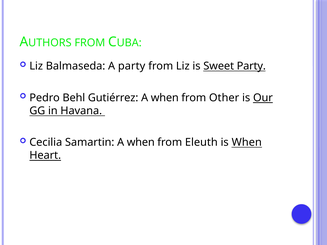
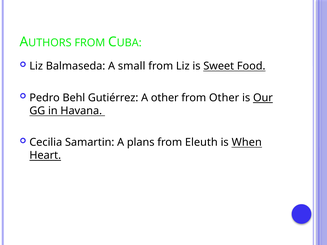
A party: party -> small
Sweet Party: Party -> Food
Gutiérrez A when: when -> other
Samartin A when: when -> plans
